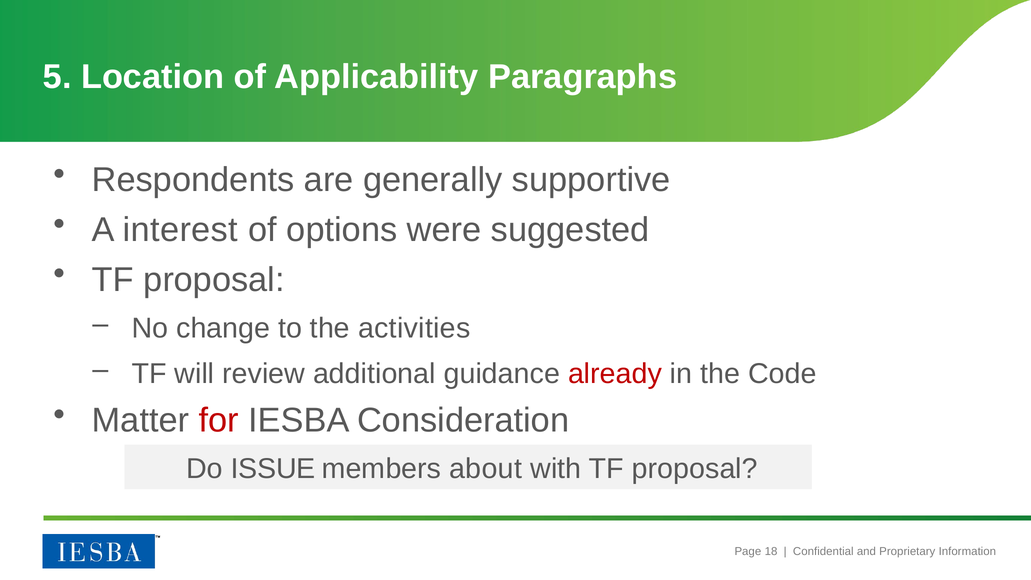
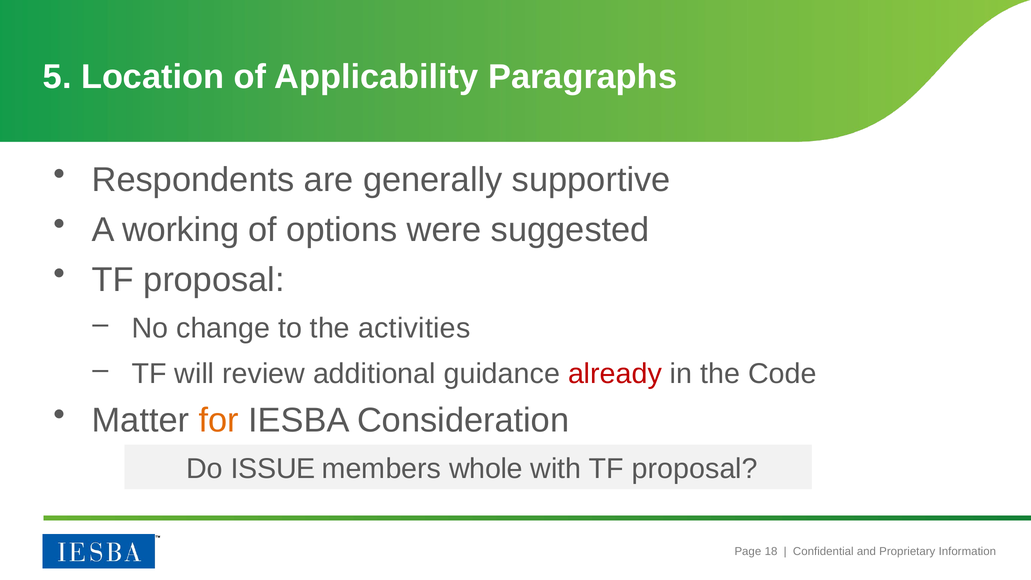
interest: interest -> working
for colour: red -> orange
about: about -> whole
